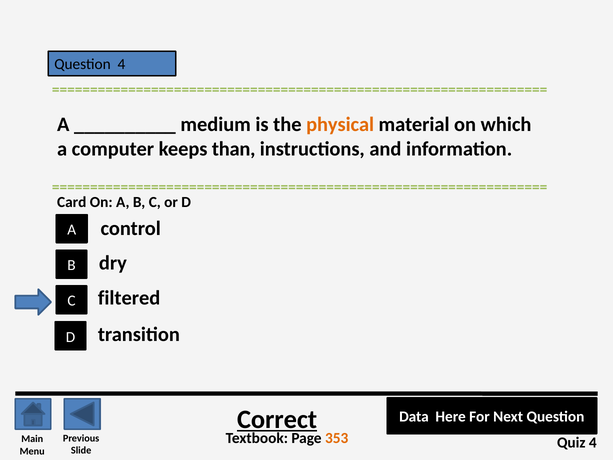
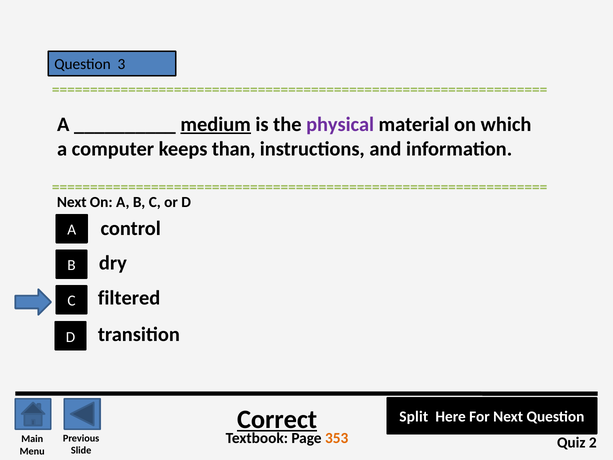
Question 4: 4 -> 3
medium underline: none -> present
physical colour: orange -> purple
Card at (72, 202): Card -> Next
Data: Data -> Split
Quiz 4: 4 -> 2
